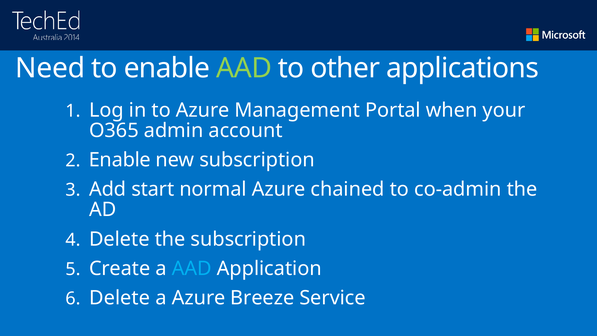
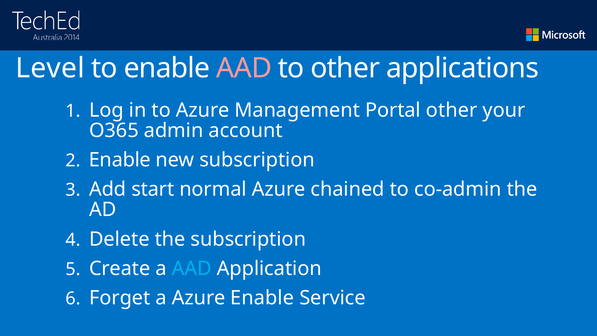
Need: Need -> Level
AAD at (244, 68) colour: light green -> pink
Portal when: when -> other
Delete at (120, 298): Delete -> Forget
Azure Breeze: Breeze -> Enable
